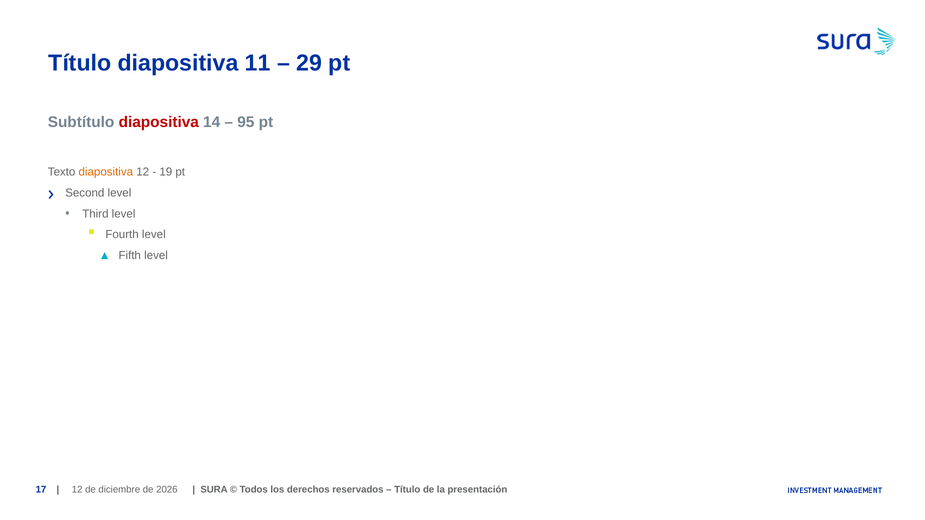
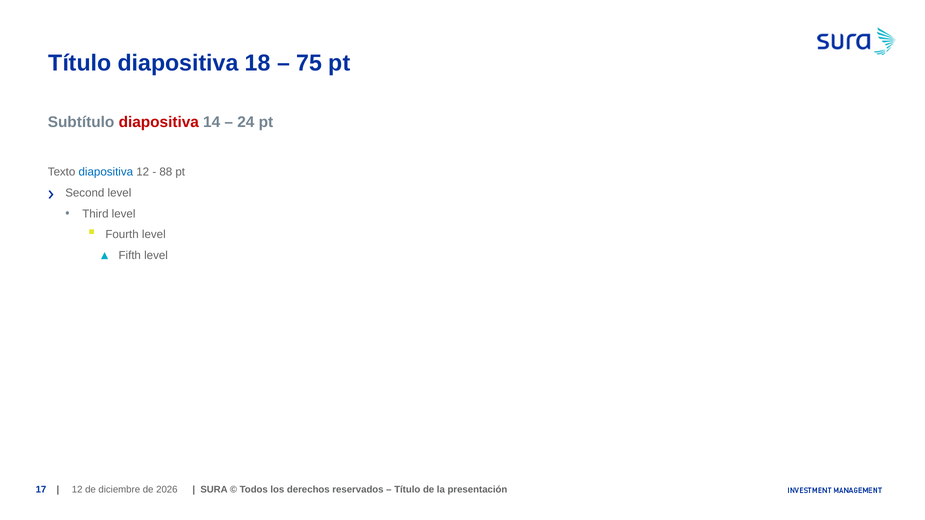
11: 11 -> 18
29: 29 -> 75
95: 95 -> 24
diapositiva at (106, 172) colour: orange -> blue
19: 19 -> 88
